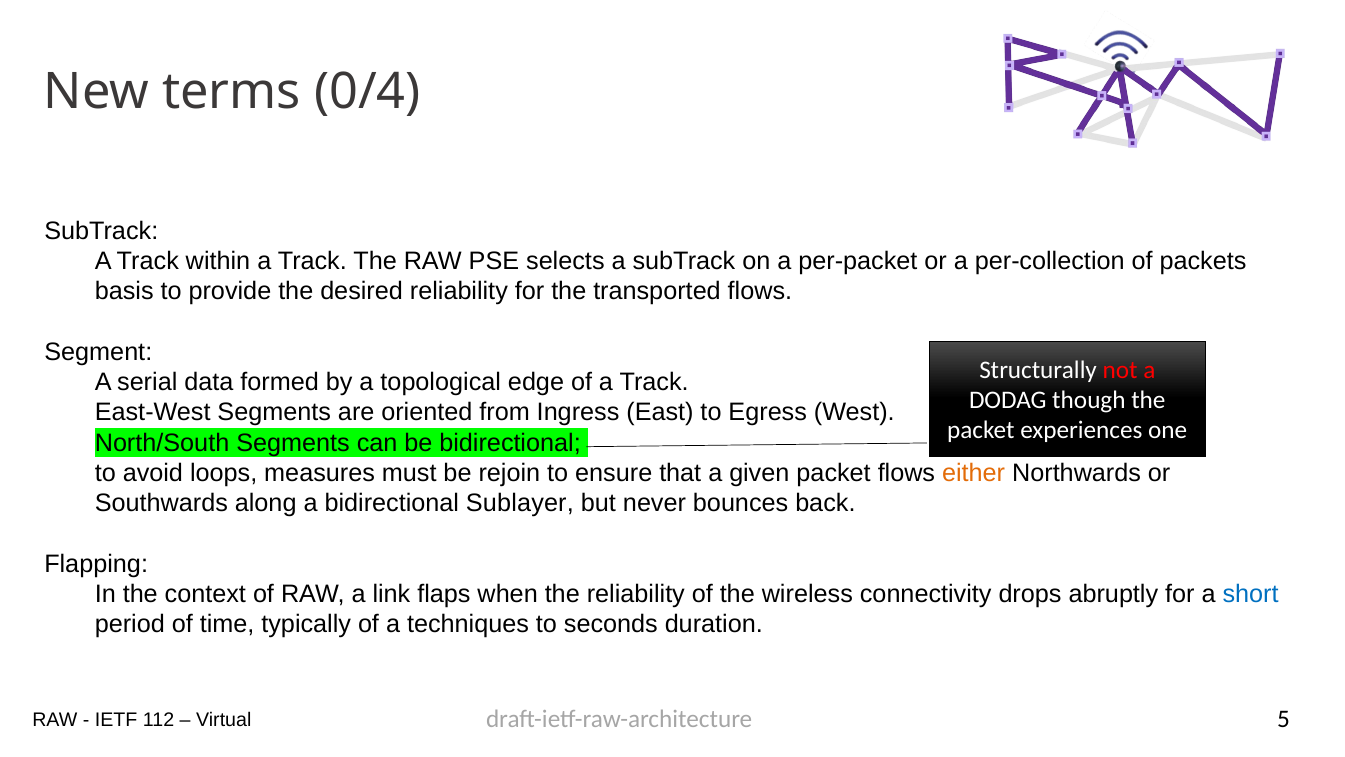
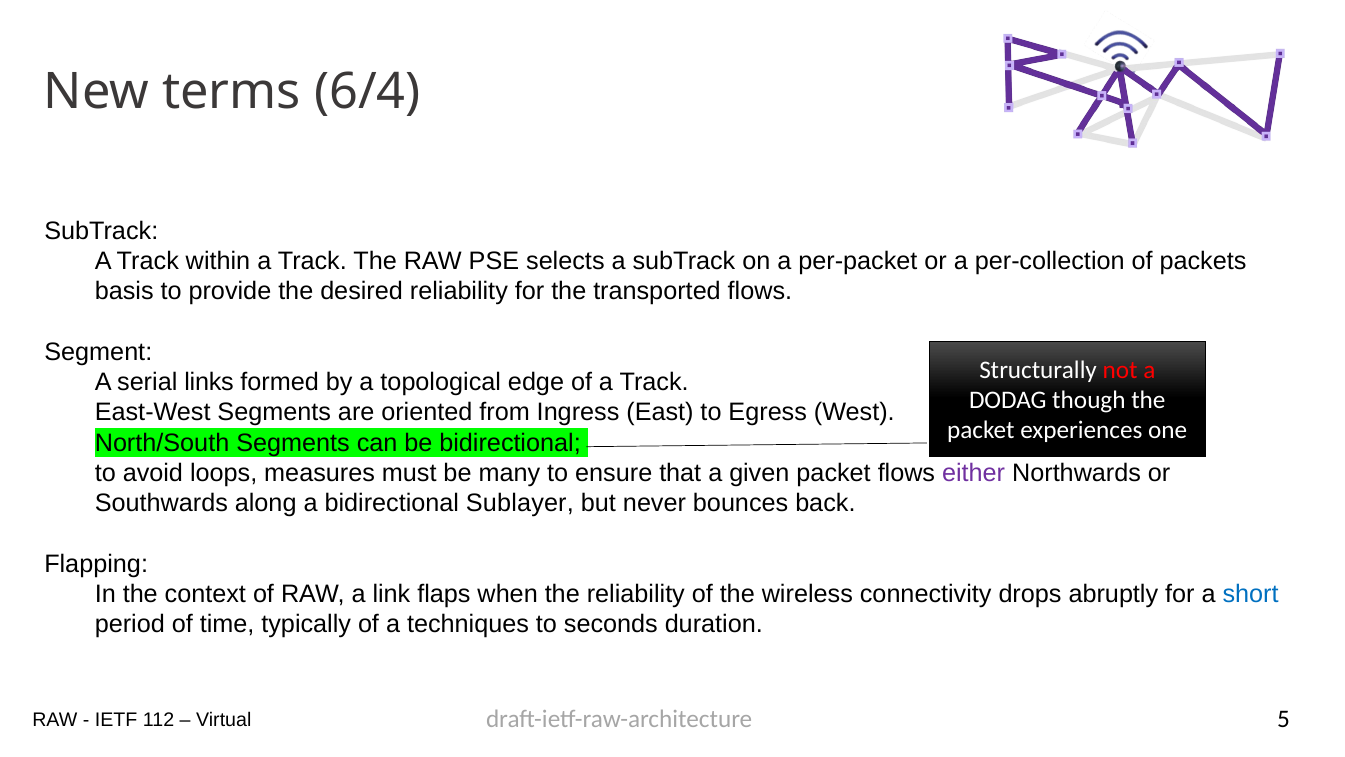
0/4: 0/4 -> 6/4
data: data -> links
rejoin: rejoin -> many
either colour: orange -> purple
